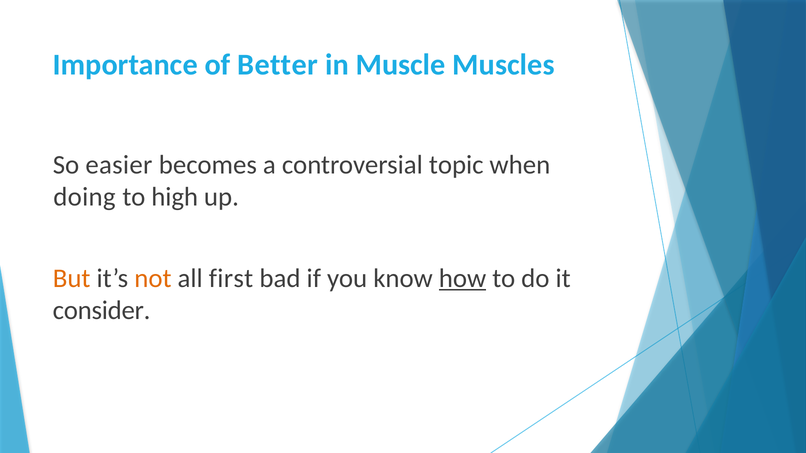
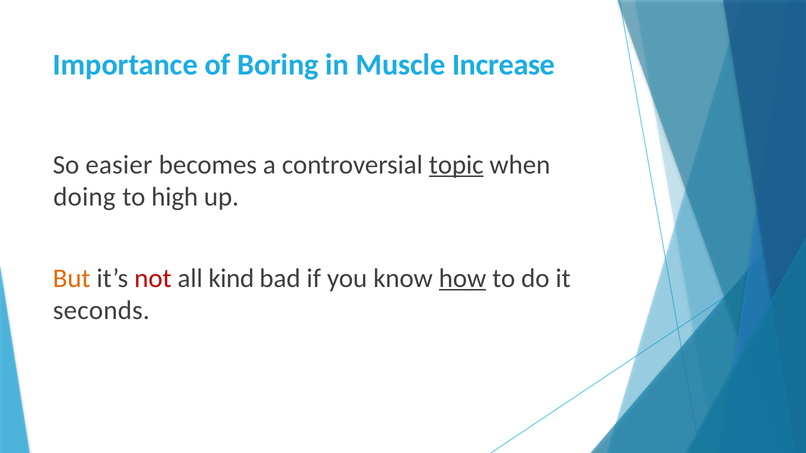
Better: Better -> Boring
Muscles: Muscles -> Increase
topic underline: none -> present
not colour: orange -> red
first: first -> kind
consider: consider -> seconds
